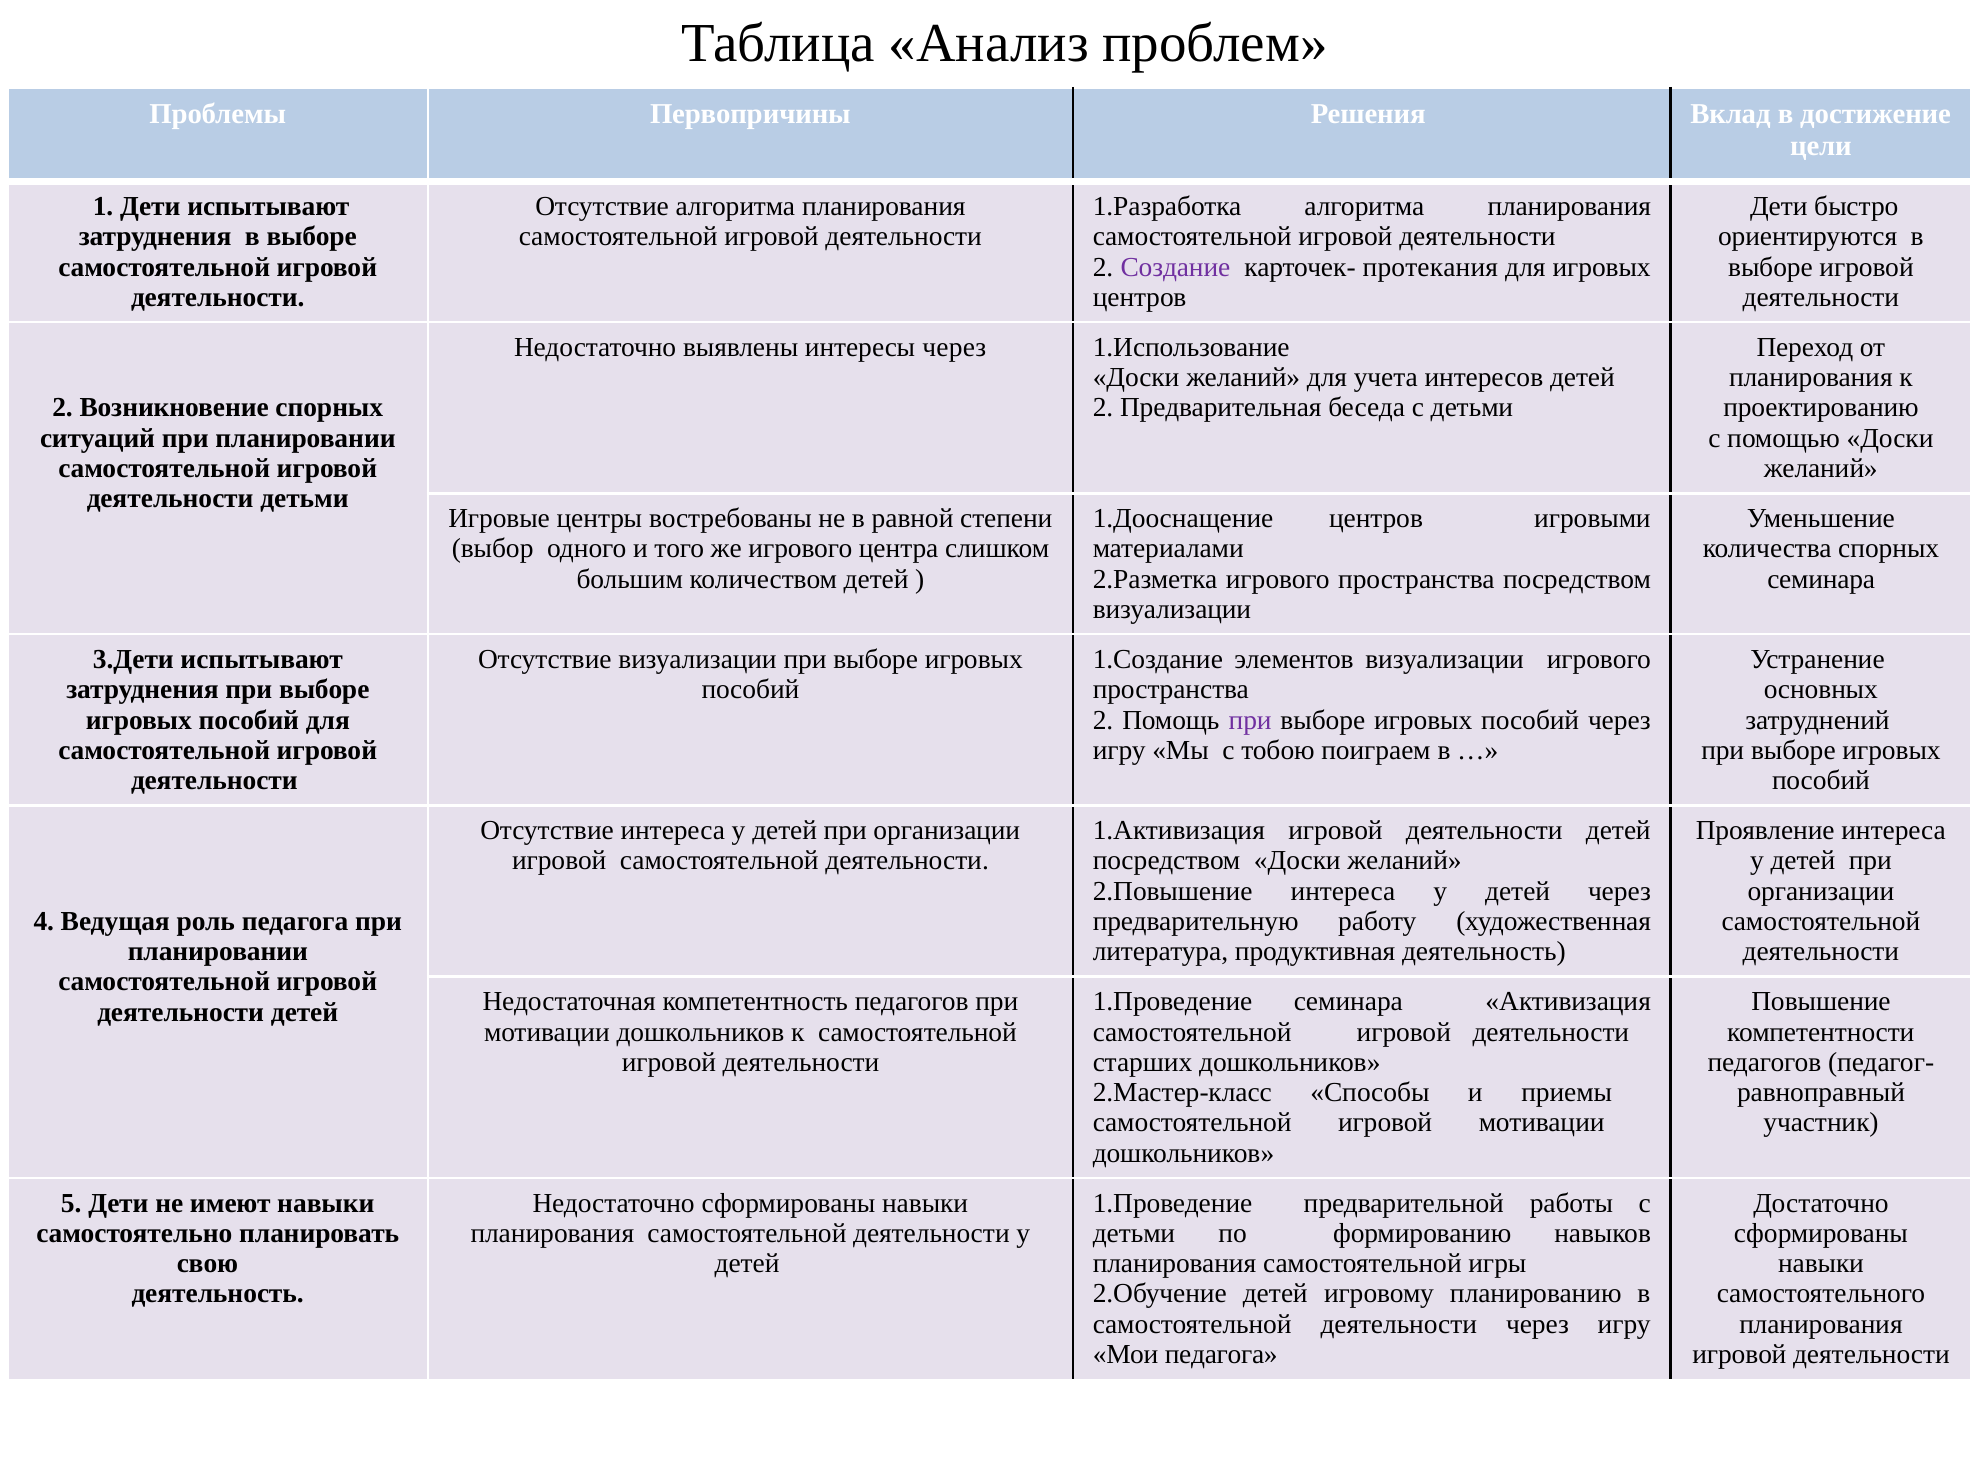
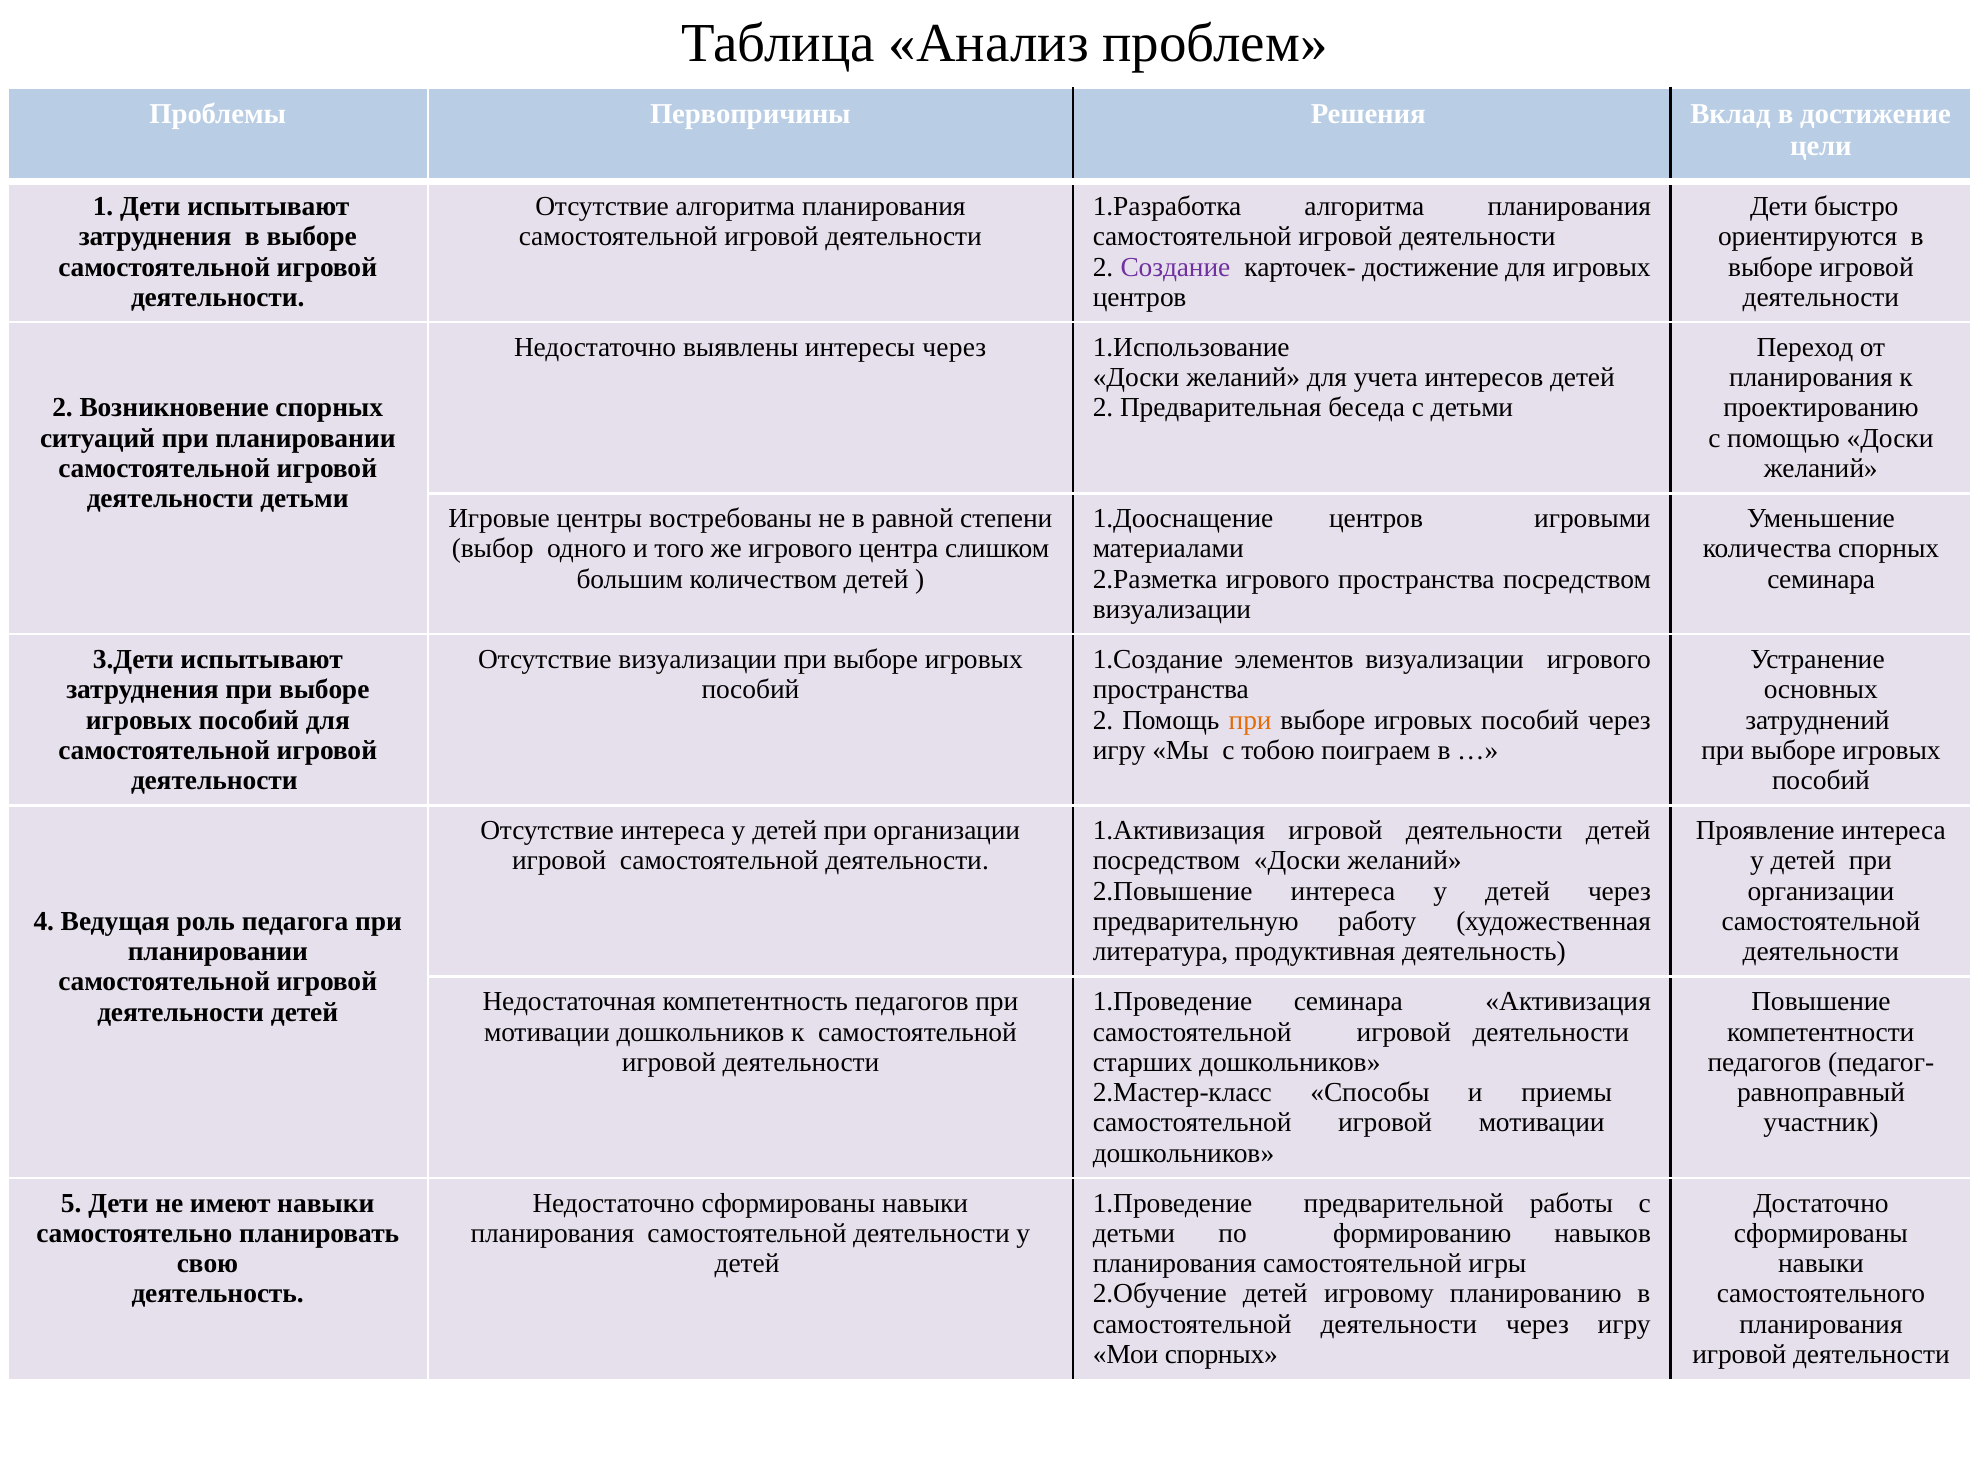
карточек- протекания: протекания -> достижение
при at (1250, 720) colour: purple -> orange
Мои педагога: педагога -> спорных
